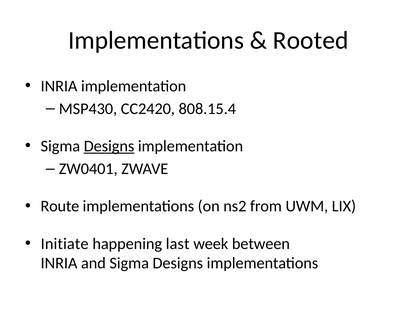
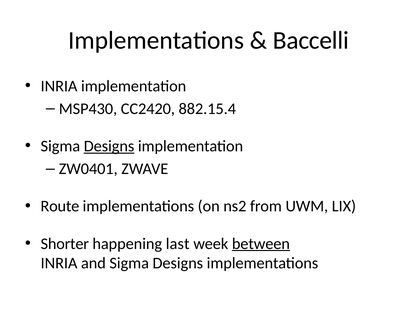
Rooted: Rooted -> Baccelli
808.15.4: 808.15.4 -> 882.15.4
Initiate: Initiate -> Shorter
between underline: none -> present
